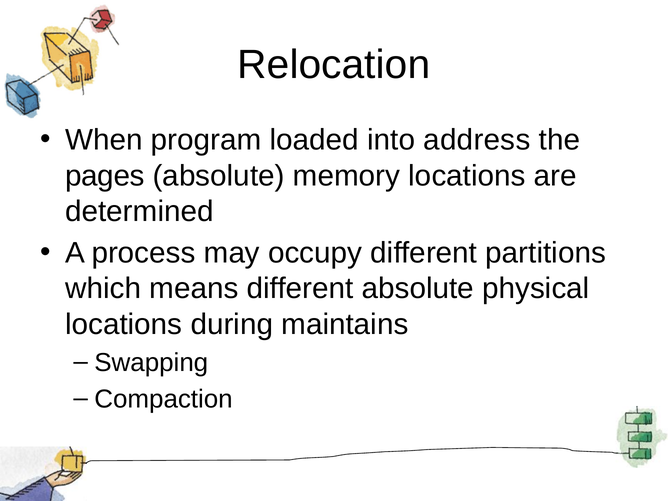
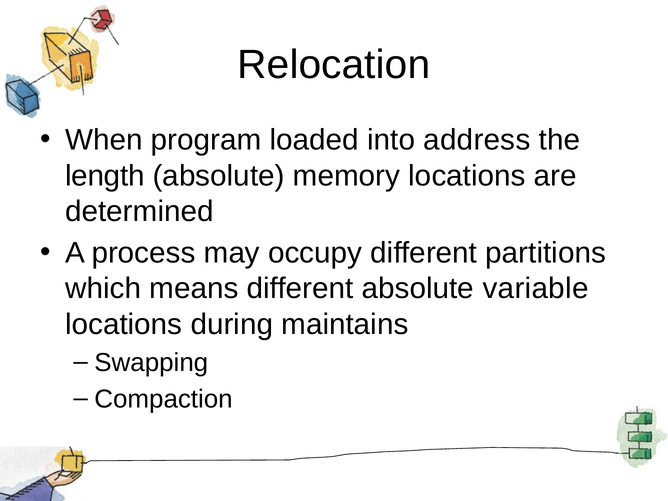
pages: pages -> length
physical: physical -> variable
